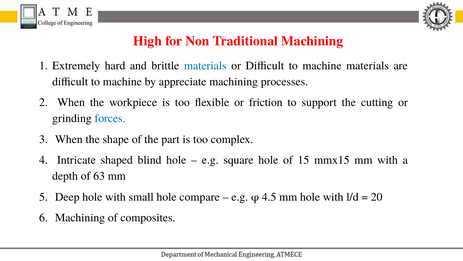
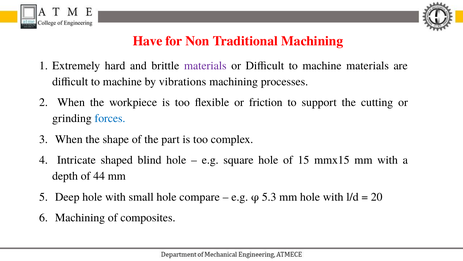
High: High -> Have
materials at (205, 65) colour: blue -> purple
appreciate: appreciate -> vibrations
63: 63 -> 44
4.5: 4.5 -> 5.3
